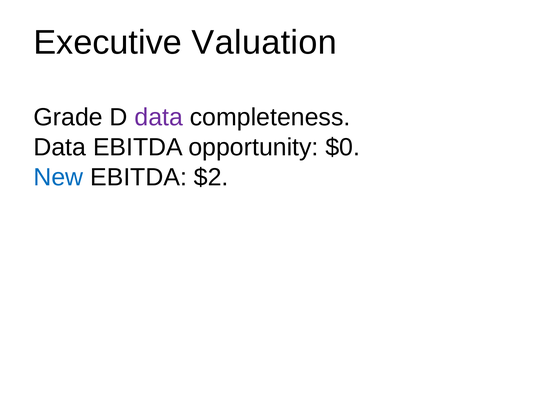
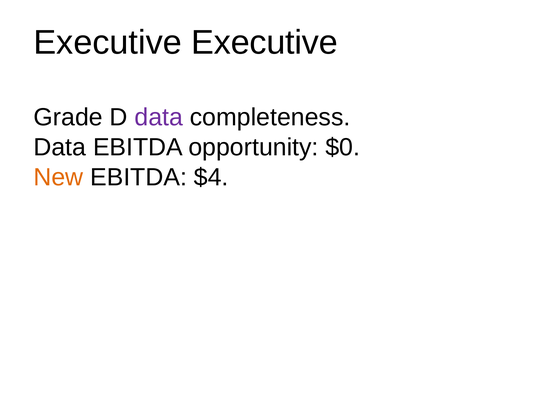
Executive Valuation: Valuation -> Executive
New colour: blue -> orange
$2: $2 -> $4
